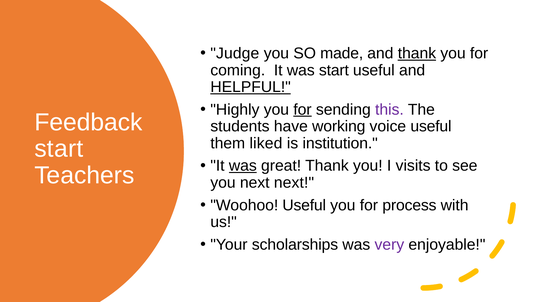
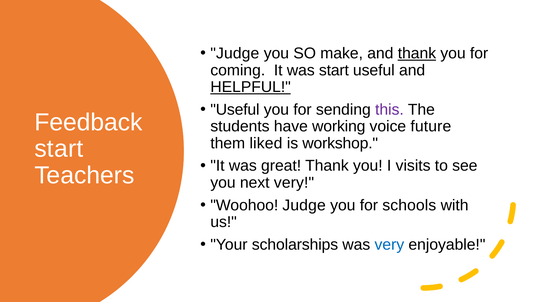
made: made -> make
Highly at (235, 110): Highly -> Useful
for at (302, 110) underline: present -> none
voice useful: useful -> future
institution: institution -> workshop
was at (243, 166) underline: present -> none
next next: next -> very
Woohoo Useful: Useful -> Judge
process: process -> schools
very at (389, 245) colour: purple -> blue
